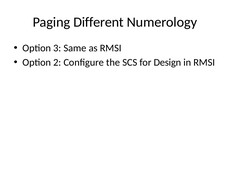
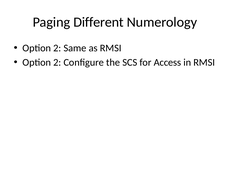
3 at (57, 48): 3 -> 2
Design: Design -> Access
